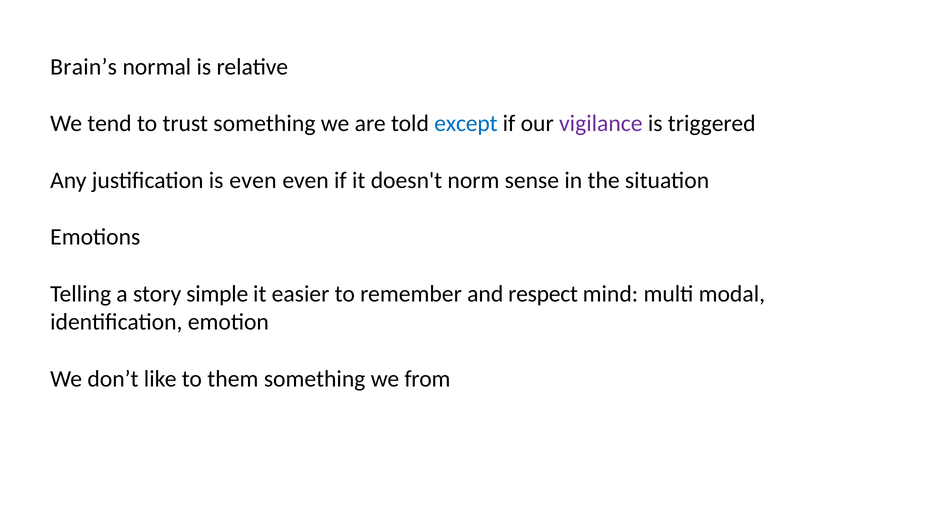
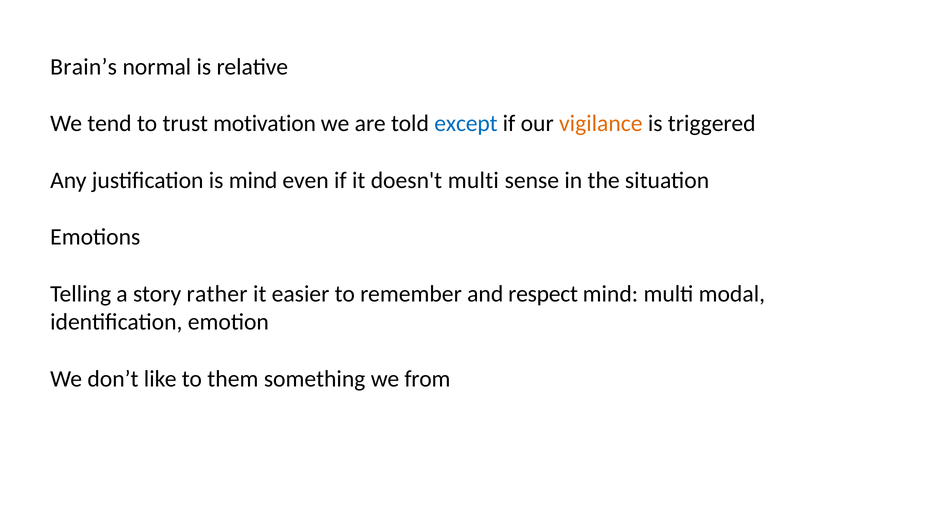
trust something: something -> motivation
vigilance colour: purple -> orange
is even: even -> mind
doesn't norm: norm -> multi
simple: simple -> rather
